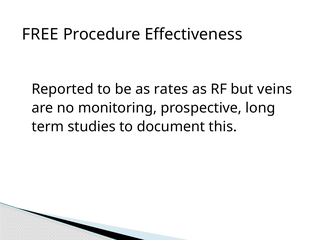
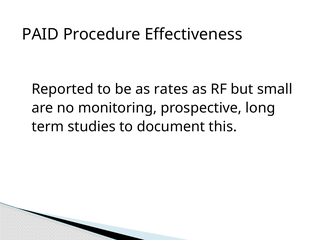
FREE: FREE -> PAID
veins: veins -> small
